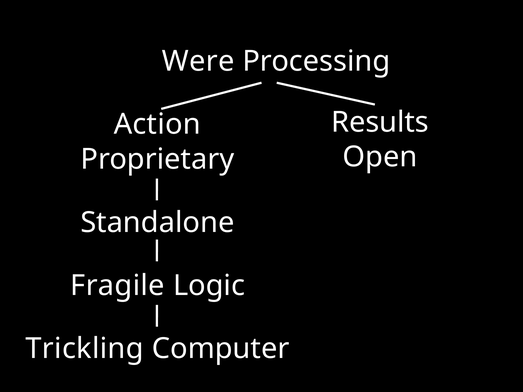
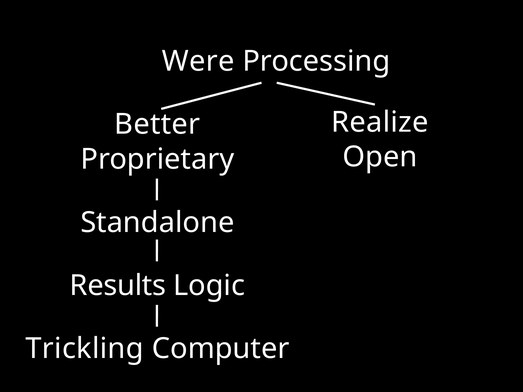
Results: Results -> Realize
Action: Action -> Better
Fragile: Fragile -> Results
